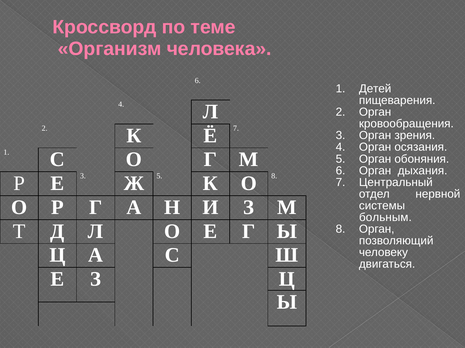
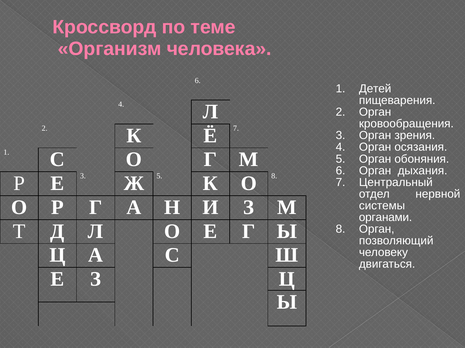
больным: больным -> органами
